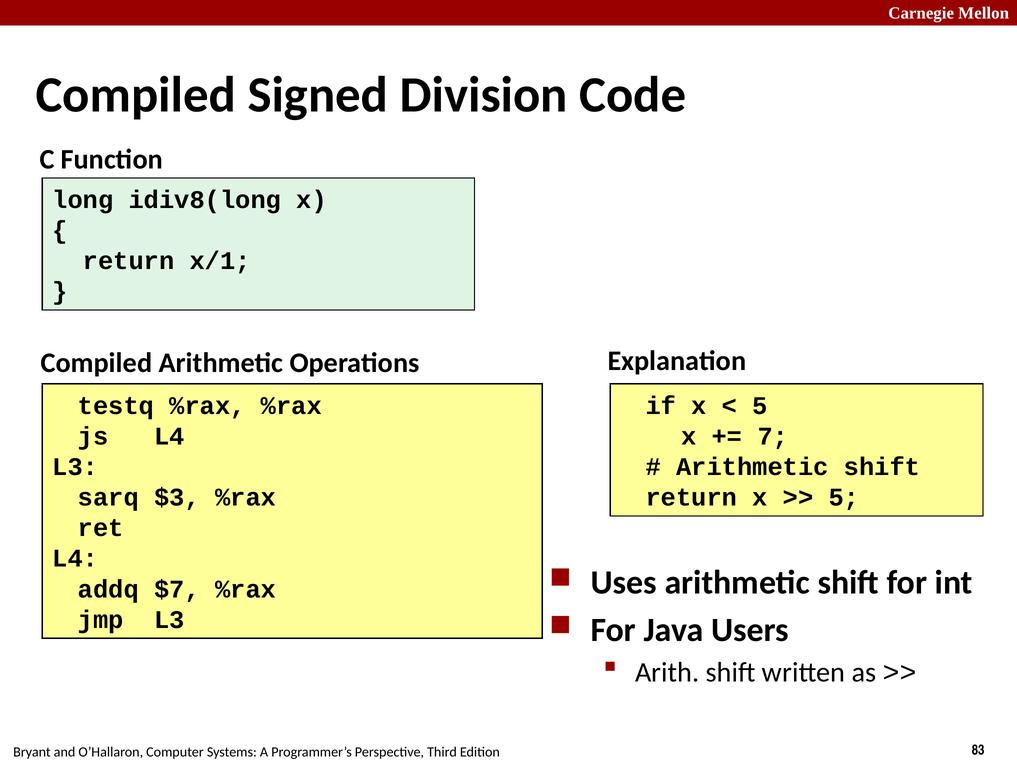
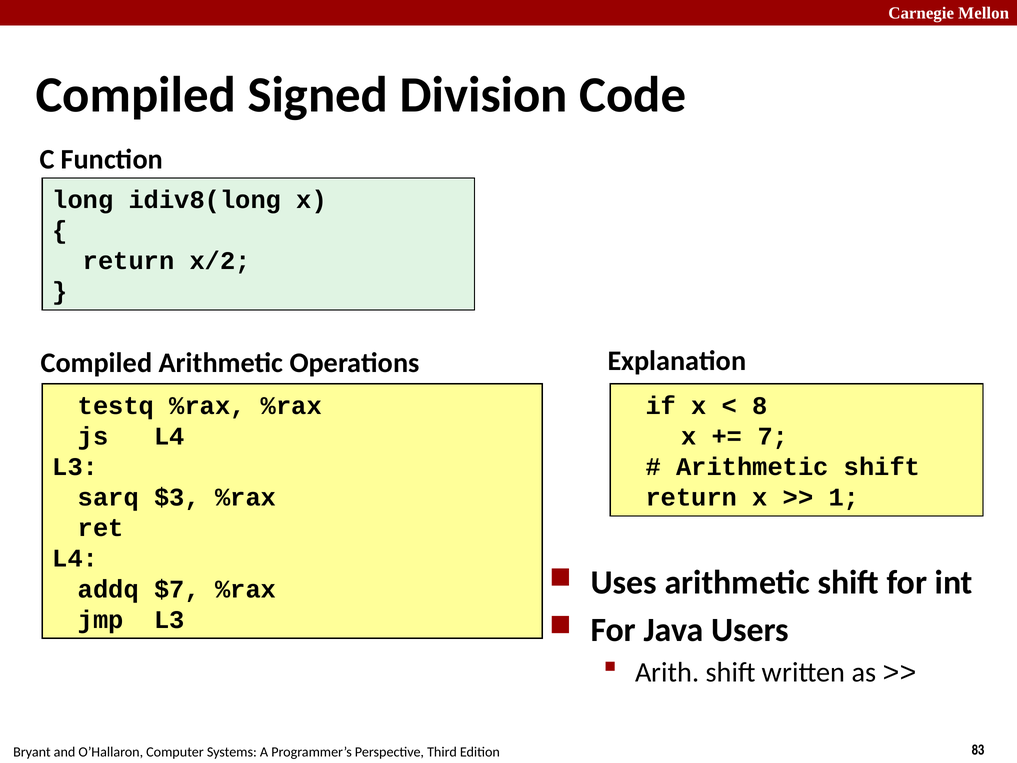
x/1: x/1 -> x/2
5 at (760, 406): 5 -> 8
5 at (844, 497): 5 -> 1
